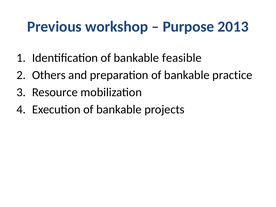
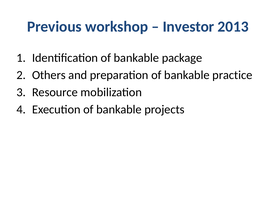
Purpose: Purpose -> Investor
feasible: feasible -> package
